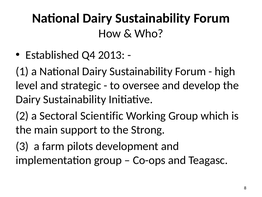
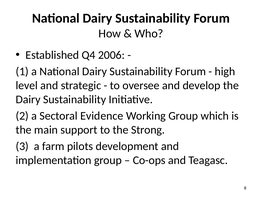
2013: 2013 -> 2006
Scientific: Scientific -> Evidence
